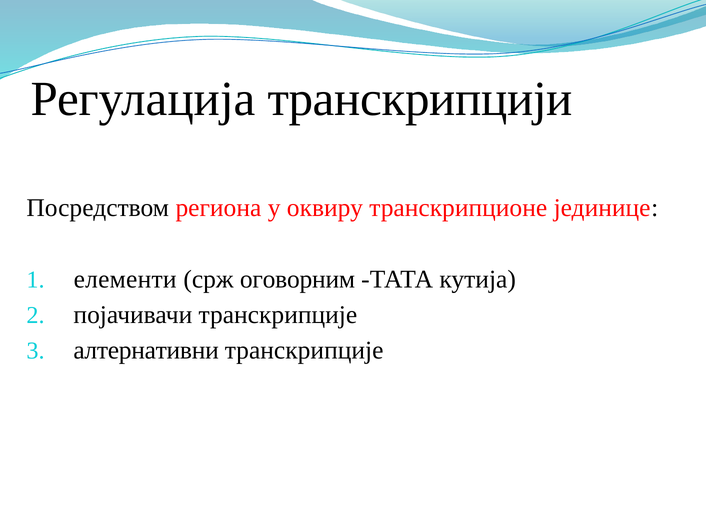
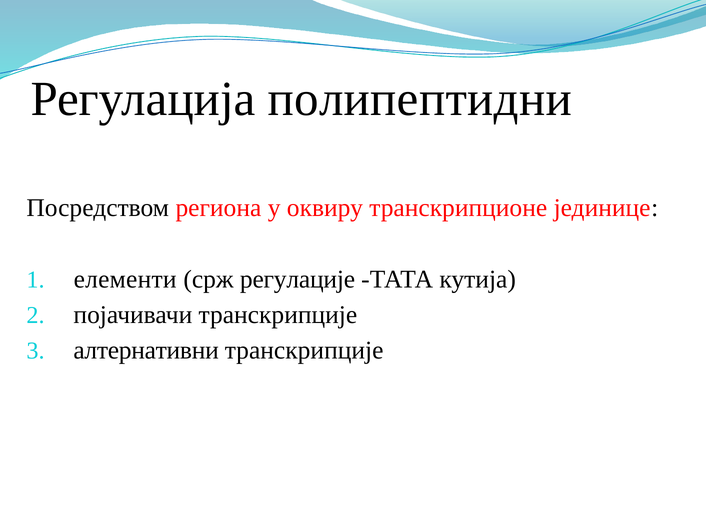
транскрипцији: транскрипцији -> полипептидни
оговорним: оговорним -> регулације
